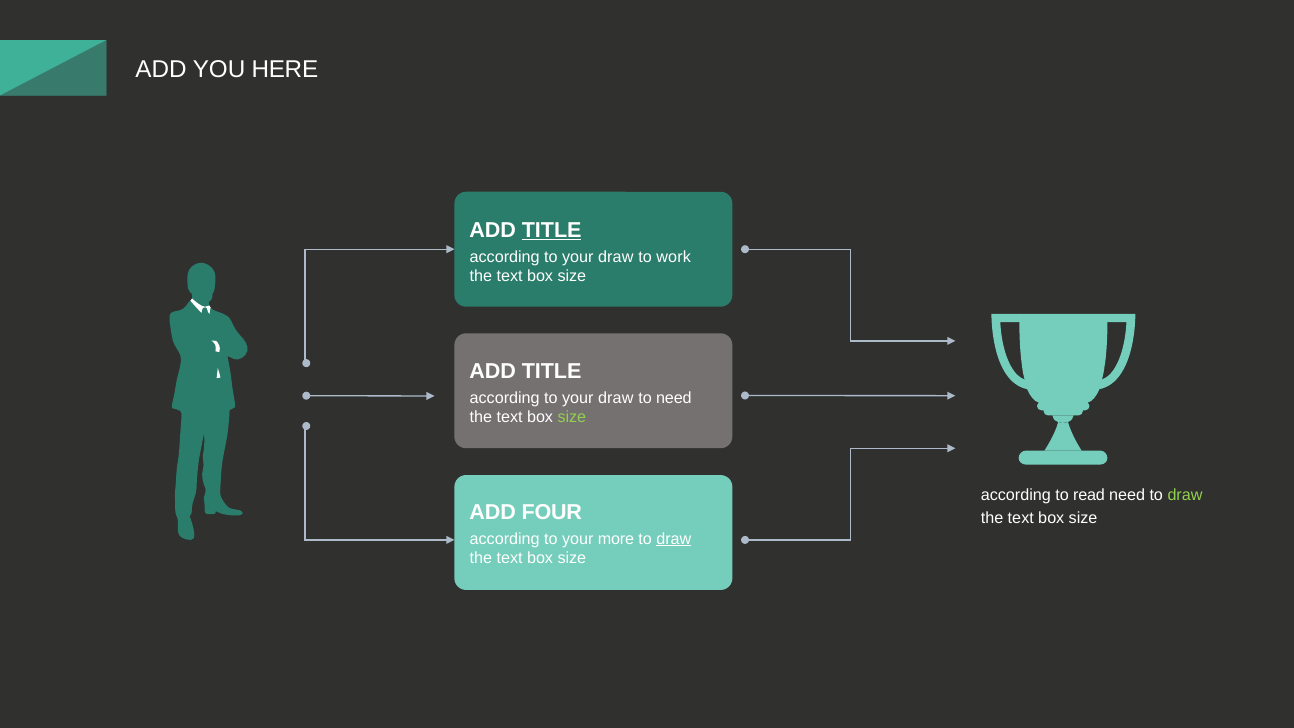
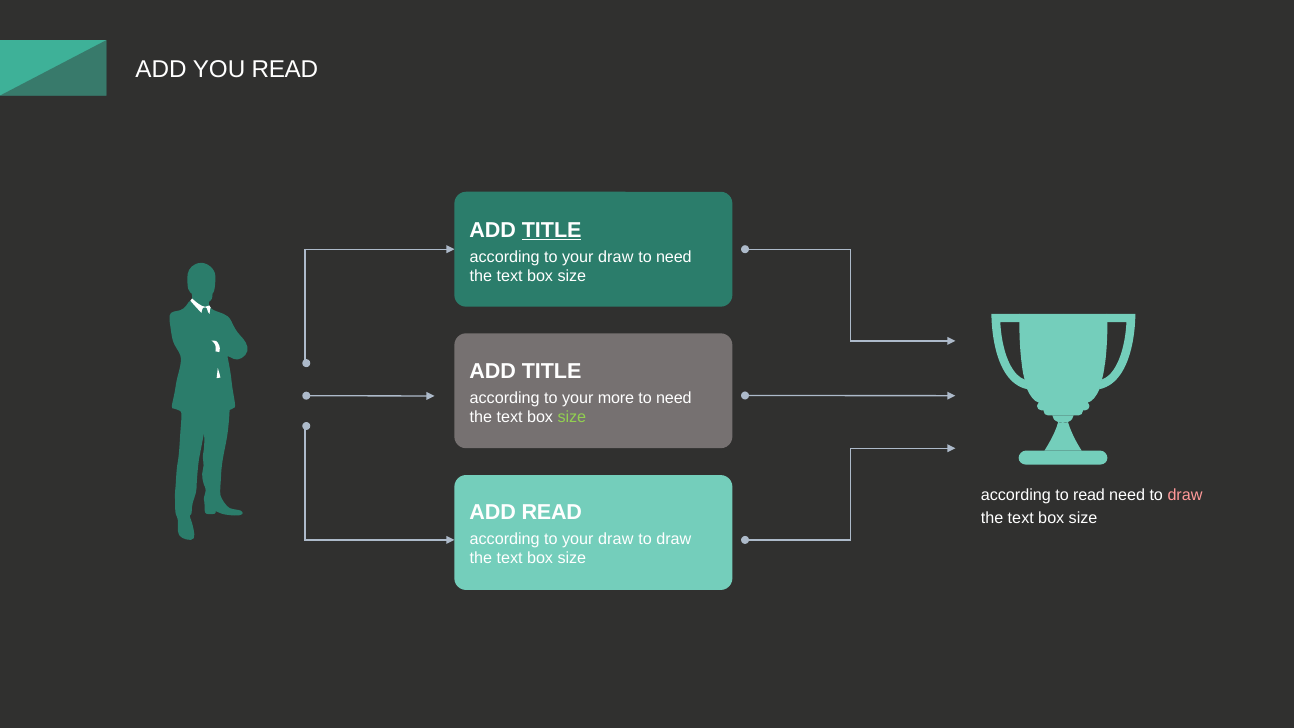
YOU HERE: HERE -> READ
work at (674, 257): work -> need
draw at (616, 398): draw -> more
draw at (1185, 495) colour: light green -> pink
ADD FOUR: FOUR -> READ
more at (616, 539): more -> draw
draw at (674, 539) underline: present -> none
